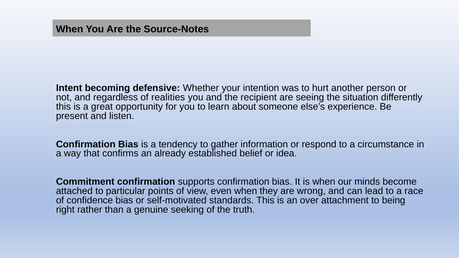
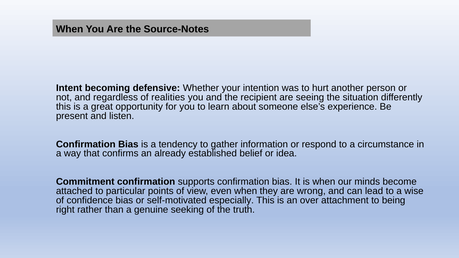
race: race -> wise
standards: standards -> especially
